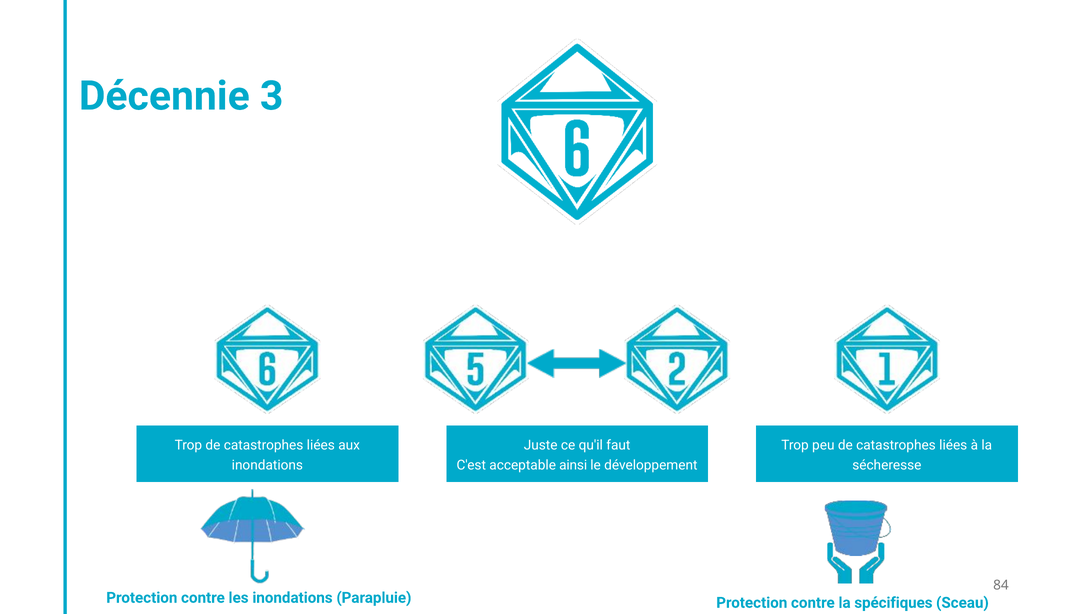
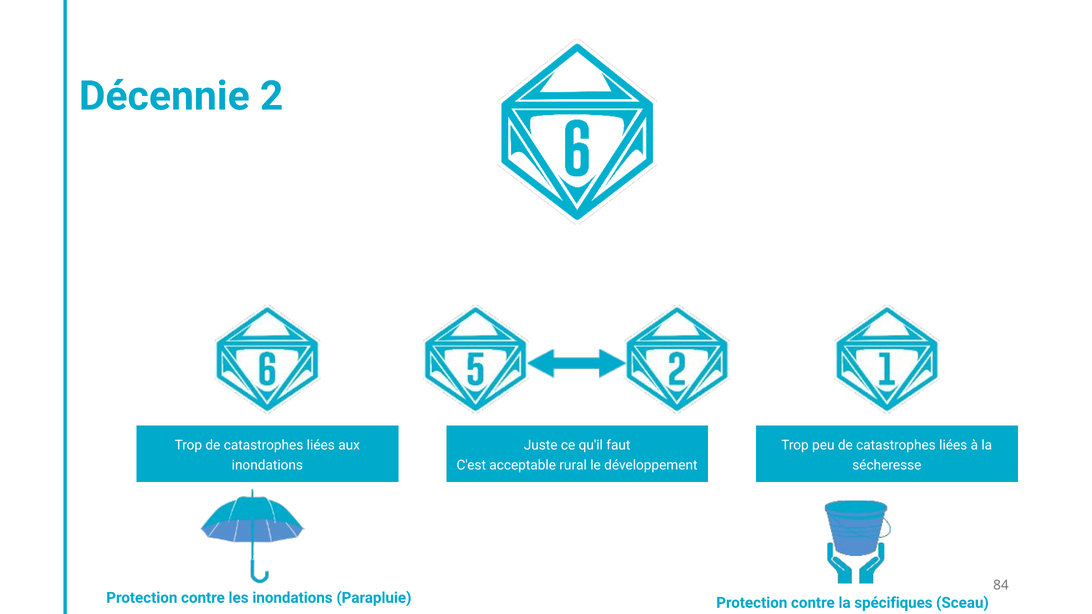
3: 3 -> 2
ainsi: ainsi -> rural
